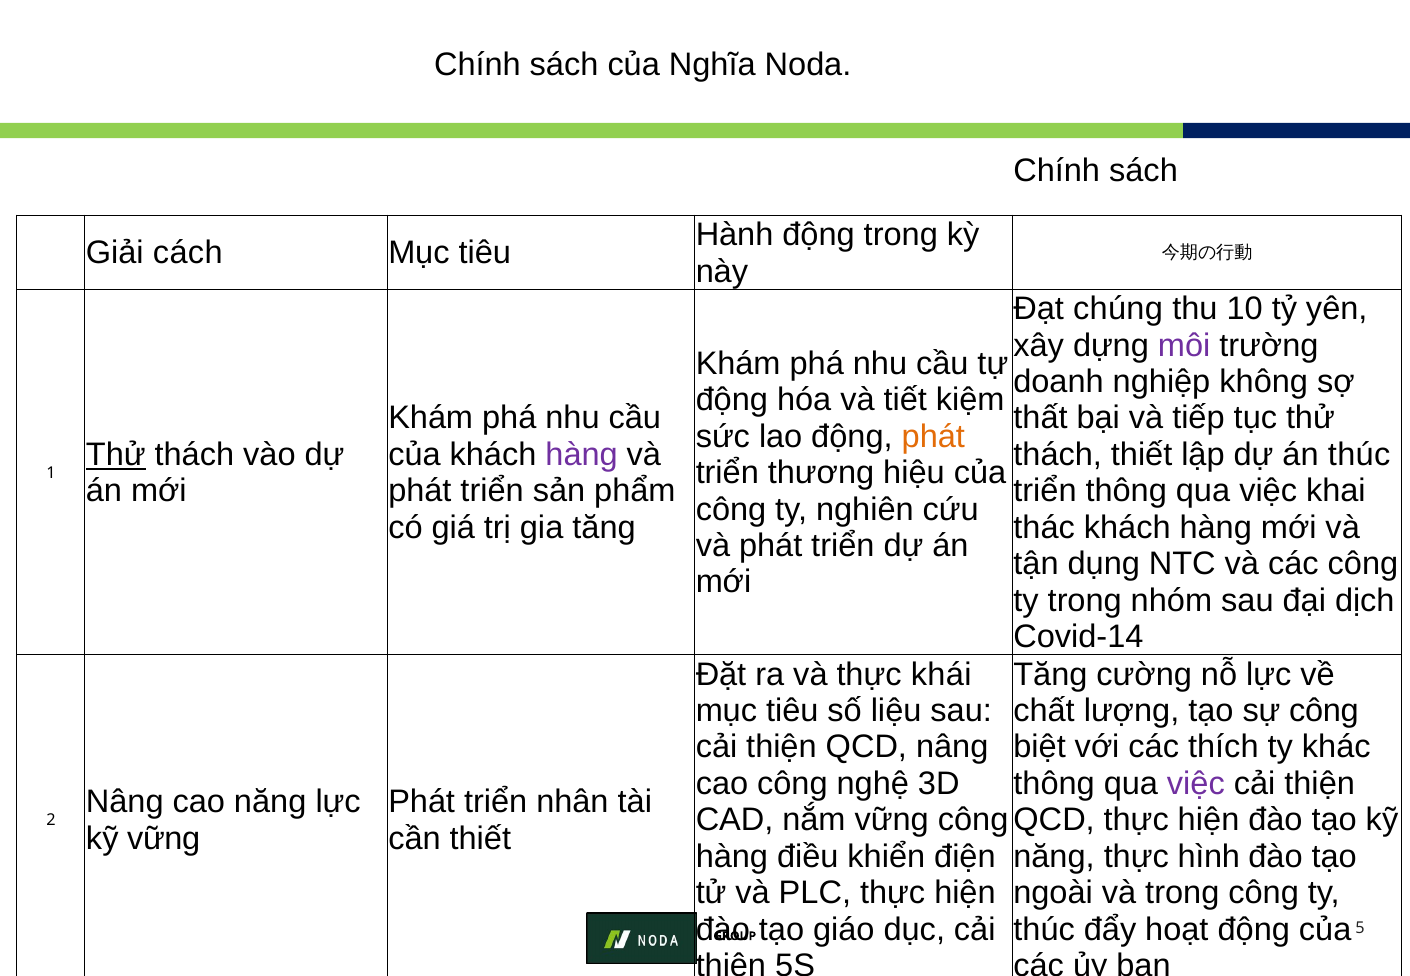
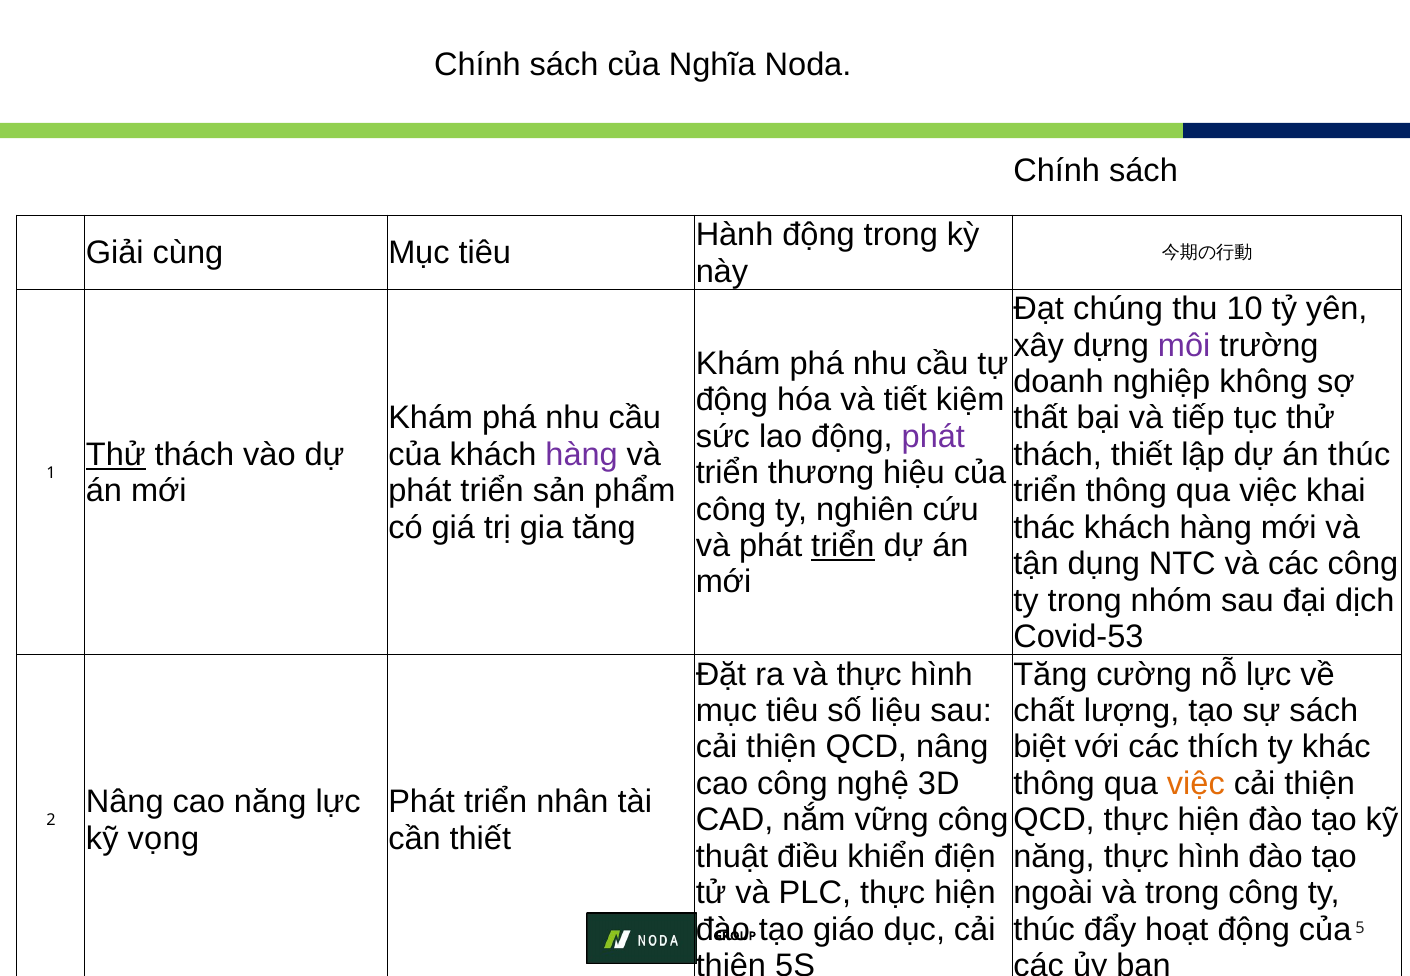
cách: cách -> cùng
phát at (933, 437) colour: orange -> purple
triển at (843, 546) underline: none -> present
Covid-14: Covid-14 -> Covid-53
và thực khái: khái -> hình
sự công: công -> sách
việc at (1196, 784) colour: purple -> orange
kỹ vững: vững -> vọng
hàng at (732, 857): hàng -> thuật
